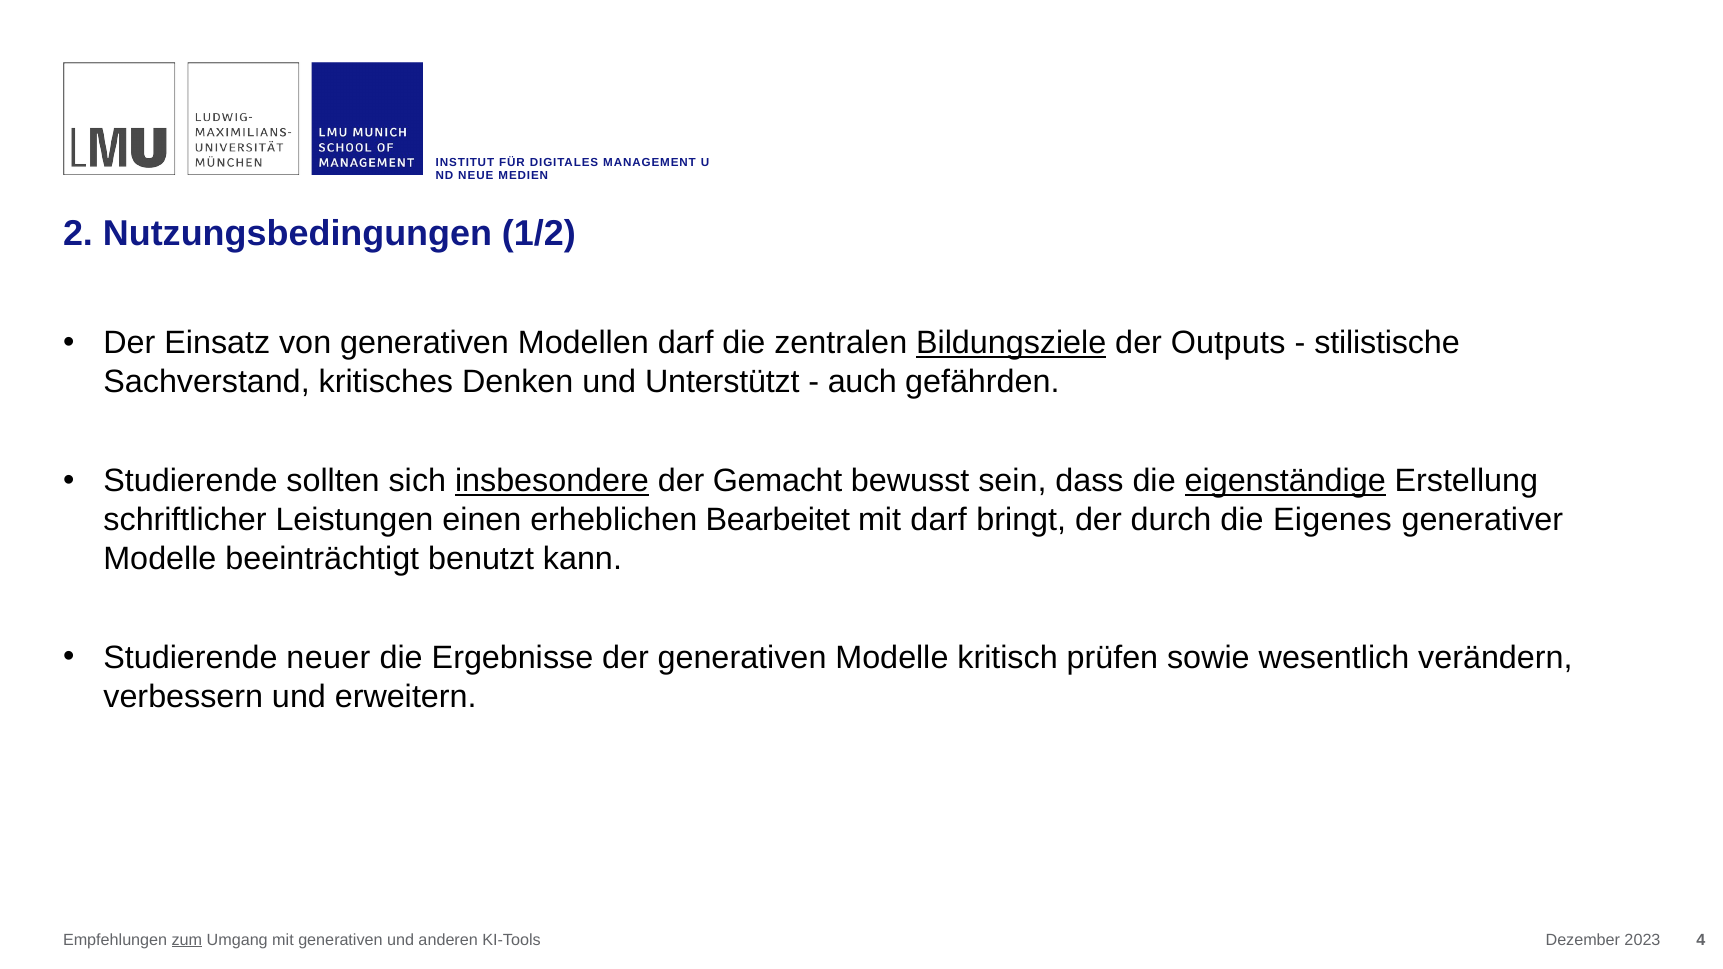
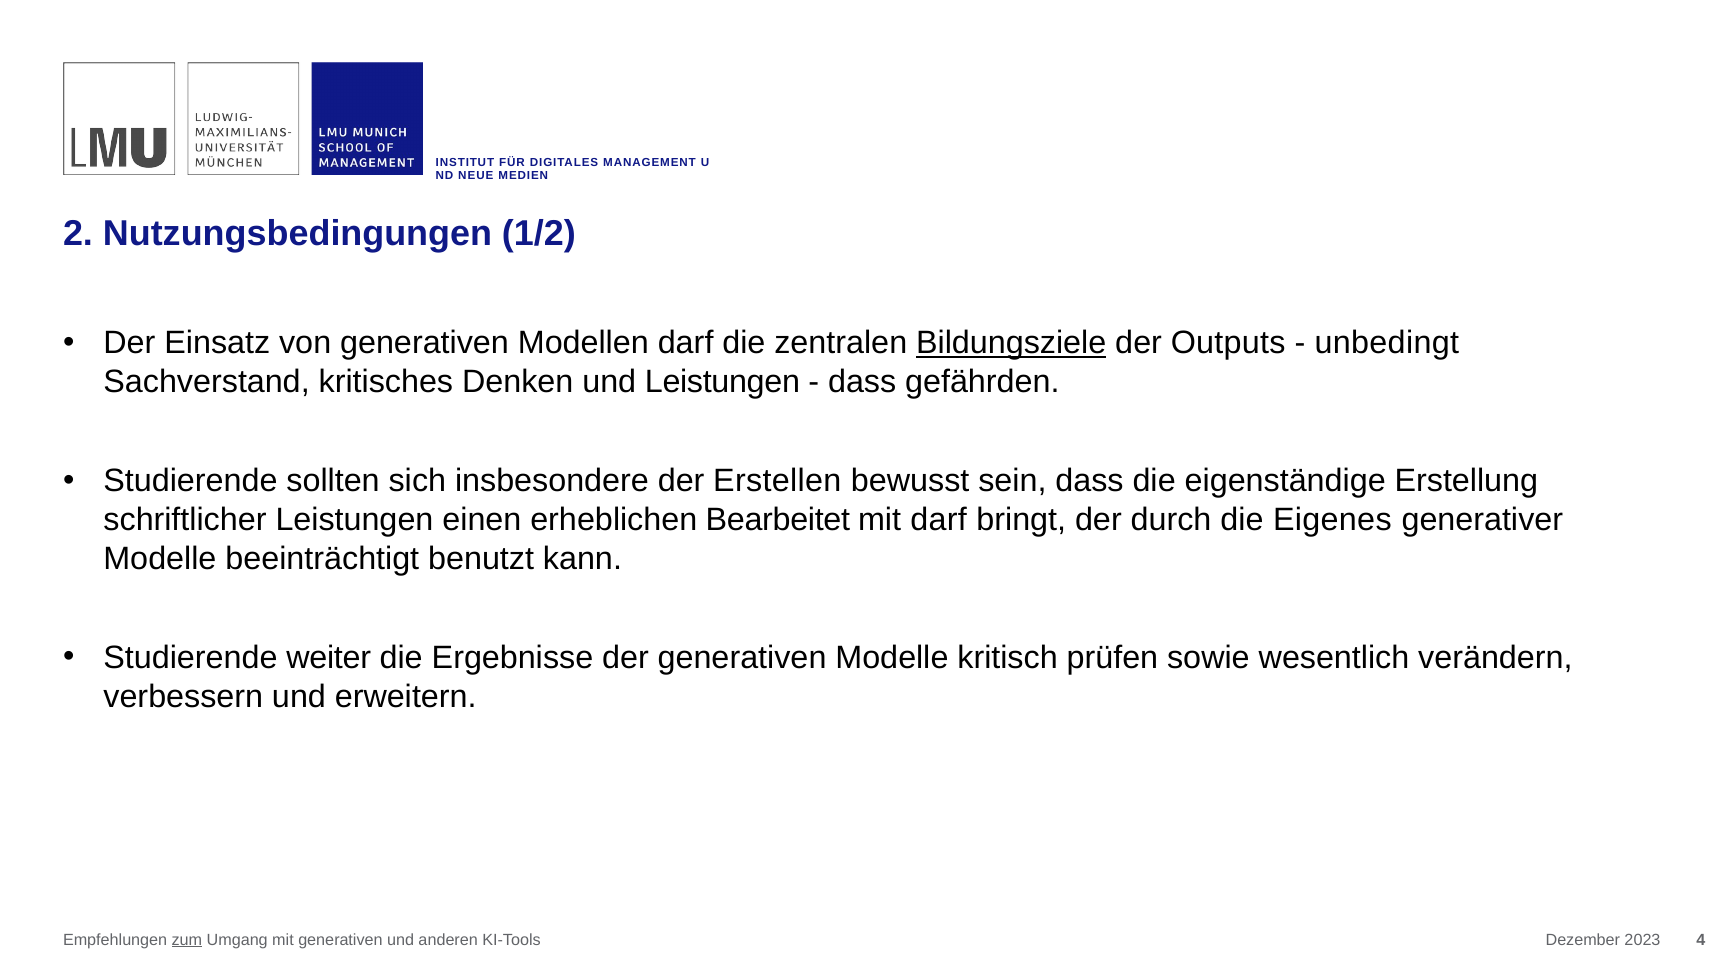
stilistische: stilistische -> unbedingt
und Unterstützt: Unterstützt -> Leistungen
auch at (862, 382): auch -> dass
insbesondere underline: present -> none
Gemacht: Gemacht -> Erstellen
eigenständige underline: present -> none
neuer: neuer -> weiter
